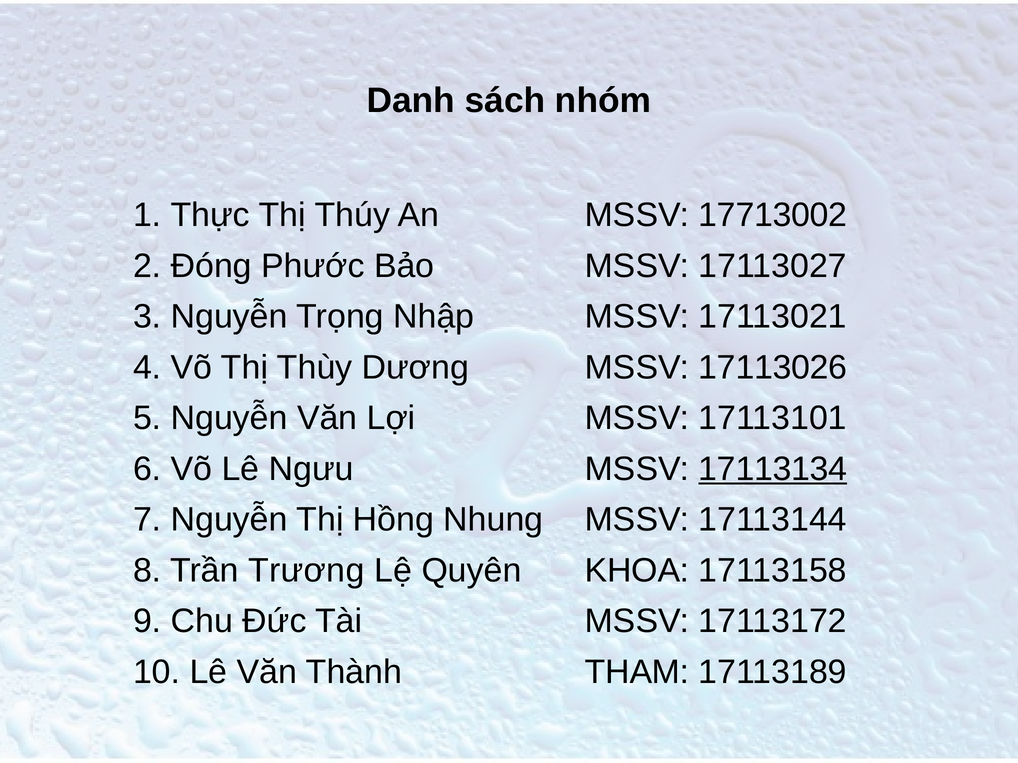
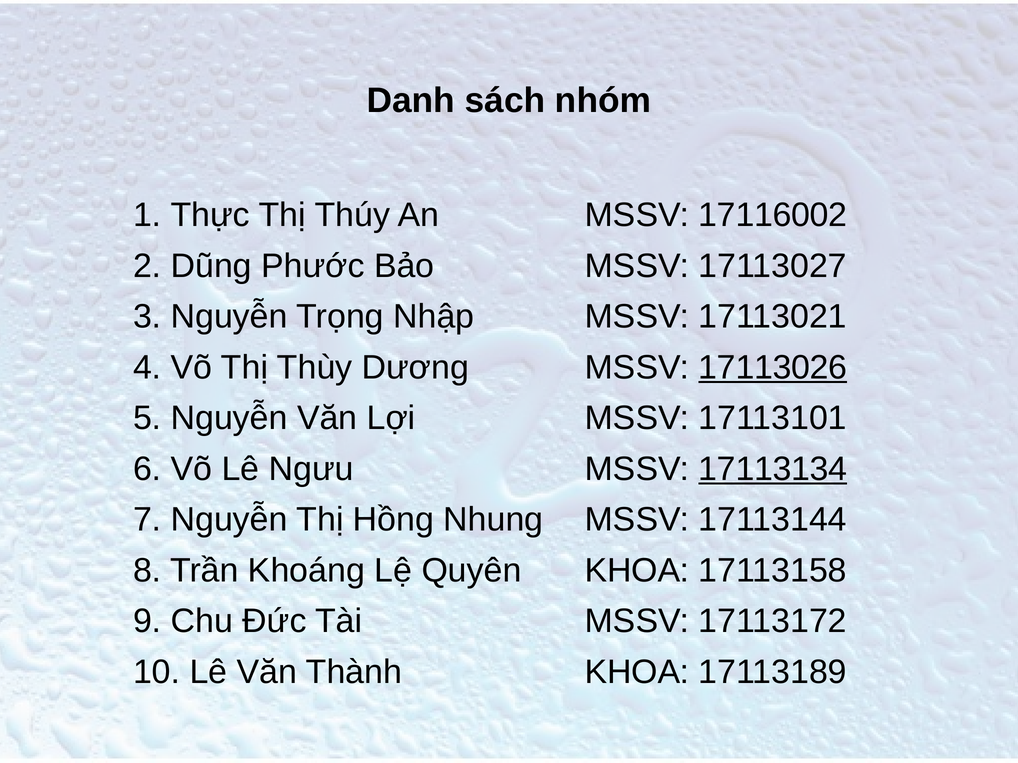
17713002: 17713002 -> 17116002
Đóng: Đóng -> Dũng
17113026 underline: none -> present
Trương: Trương -> Khoáng
THAM at (637, 672): THAM -> KHOA
